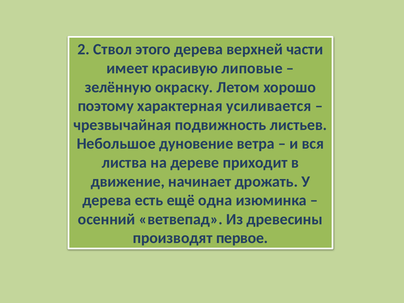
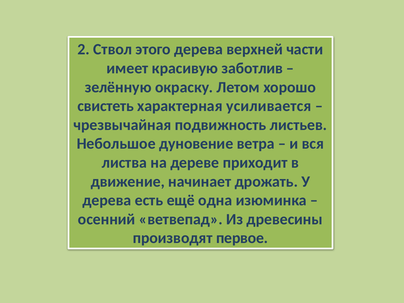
липовые: липовые -> заботлив
поэтому: поэтому -> свистеть
